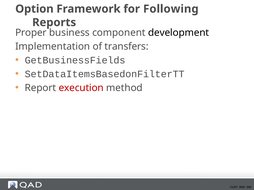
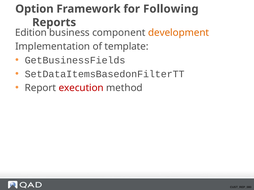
Proper: Proper -> Edition
development colour: black -> orange
transfers: transfers -> template
